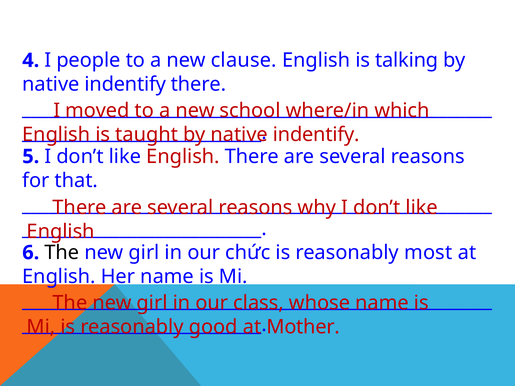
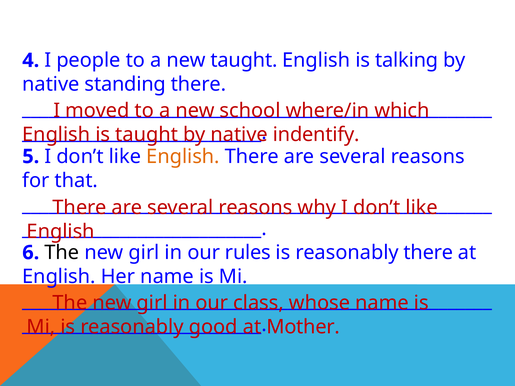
new clause: clause -> taught
indentify at (125, 84): indentify -> standing
English at (183, 157) colour: red -> orange
chức: chức -> rules
reasonably most: most -> there
